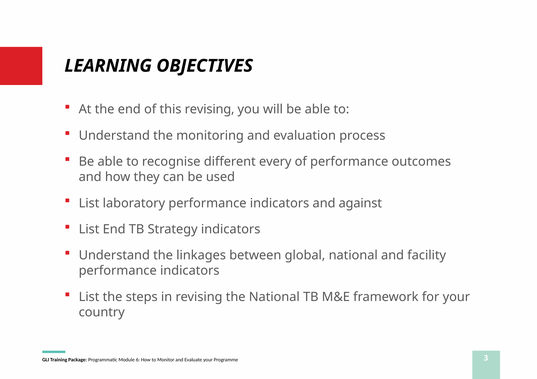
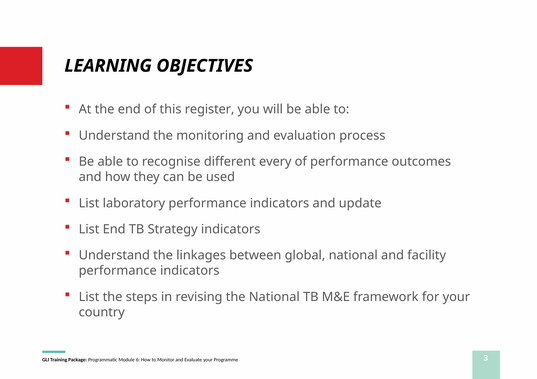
this revising: revising -> register
against: against -> update
